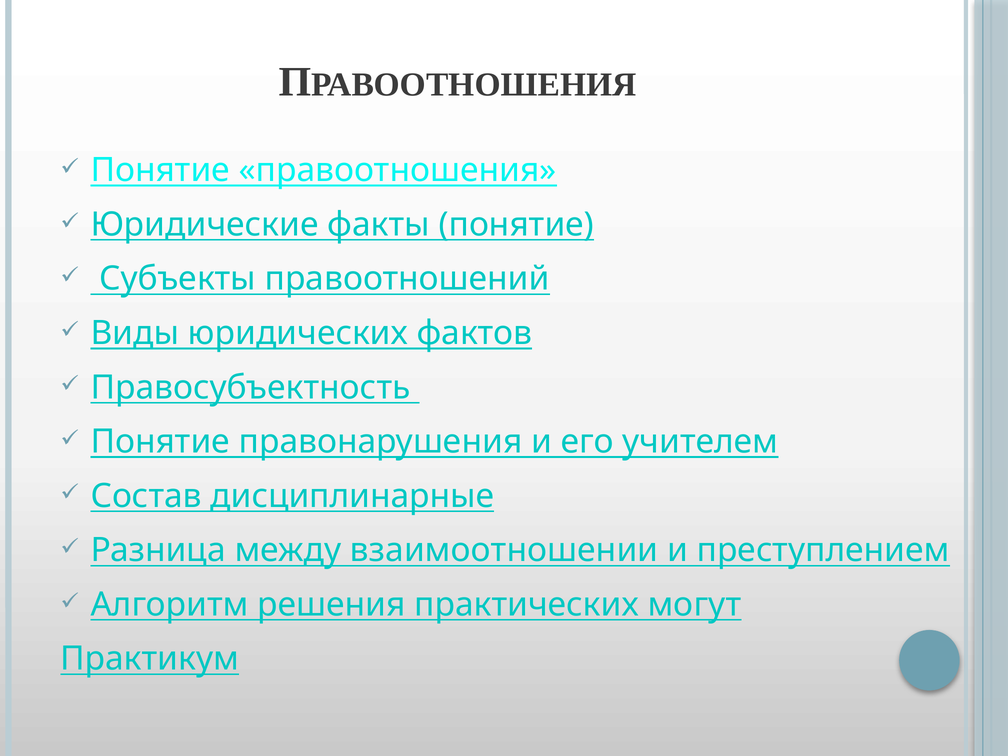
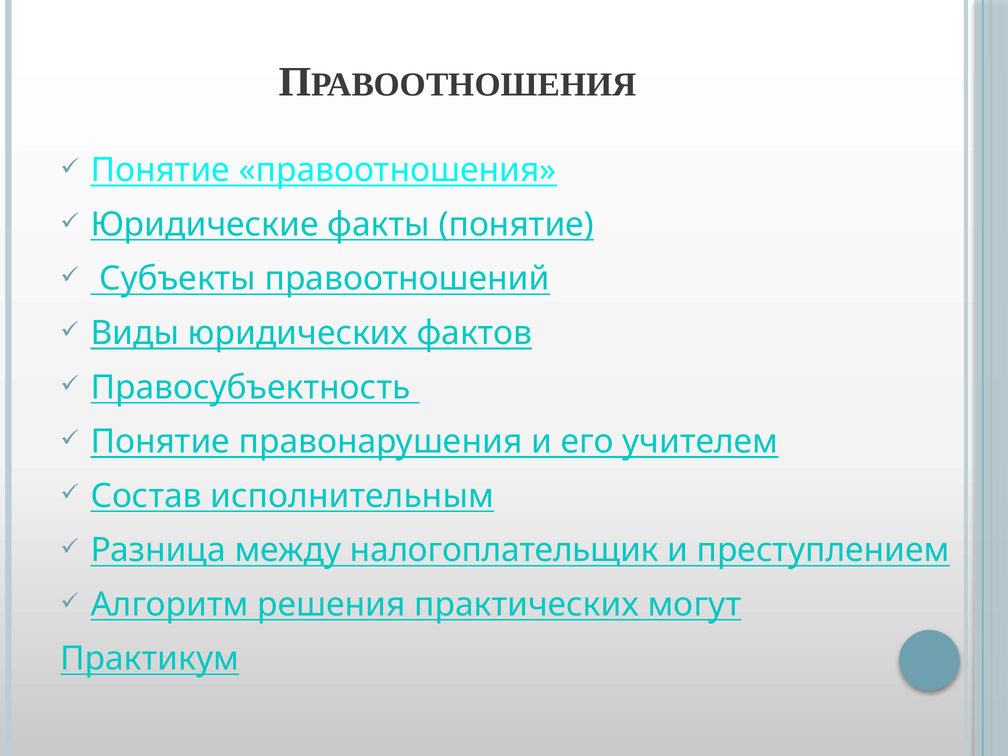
дисциплинарные: дисциплинарные -> исполнительным
взаимоотношении: взаимоотношении -> налогоплательщик
